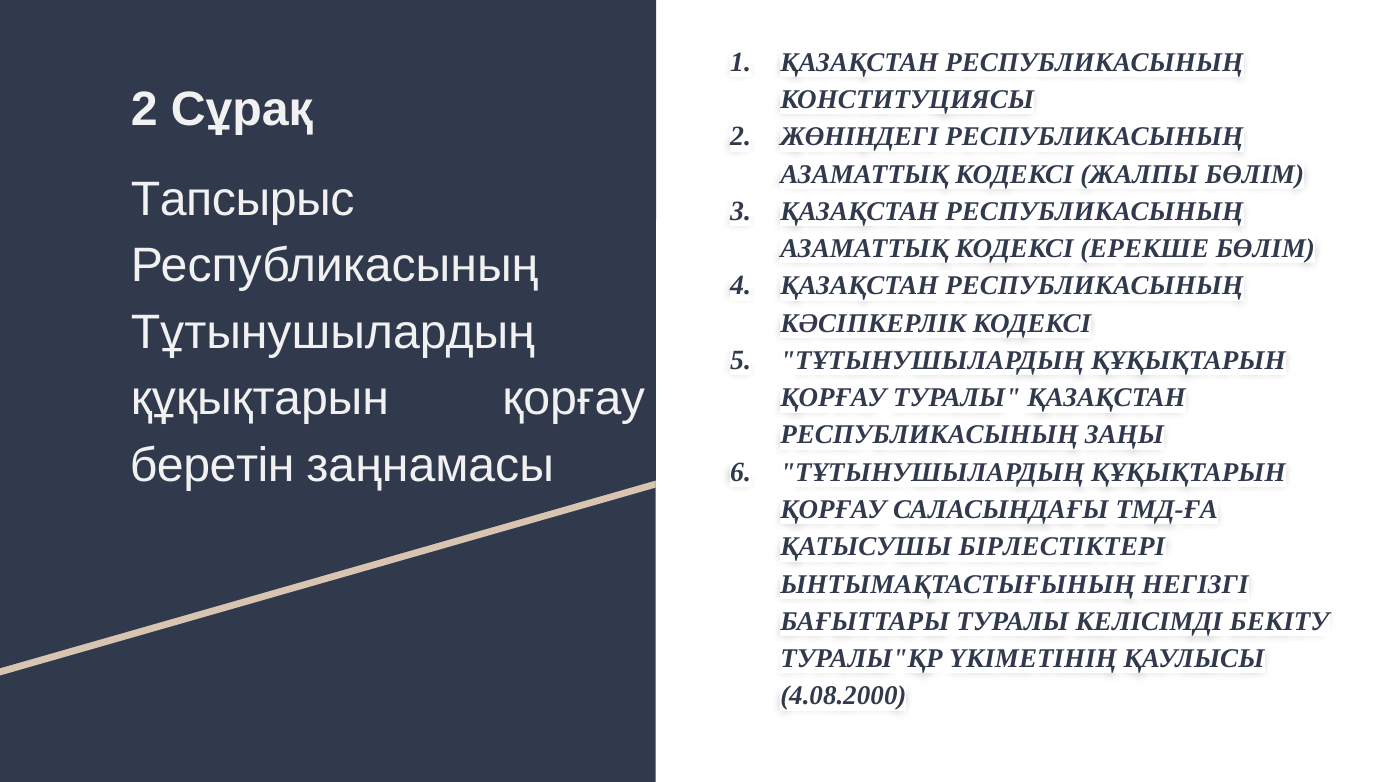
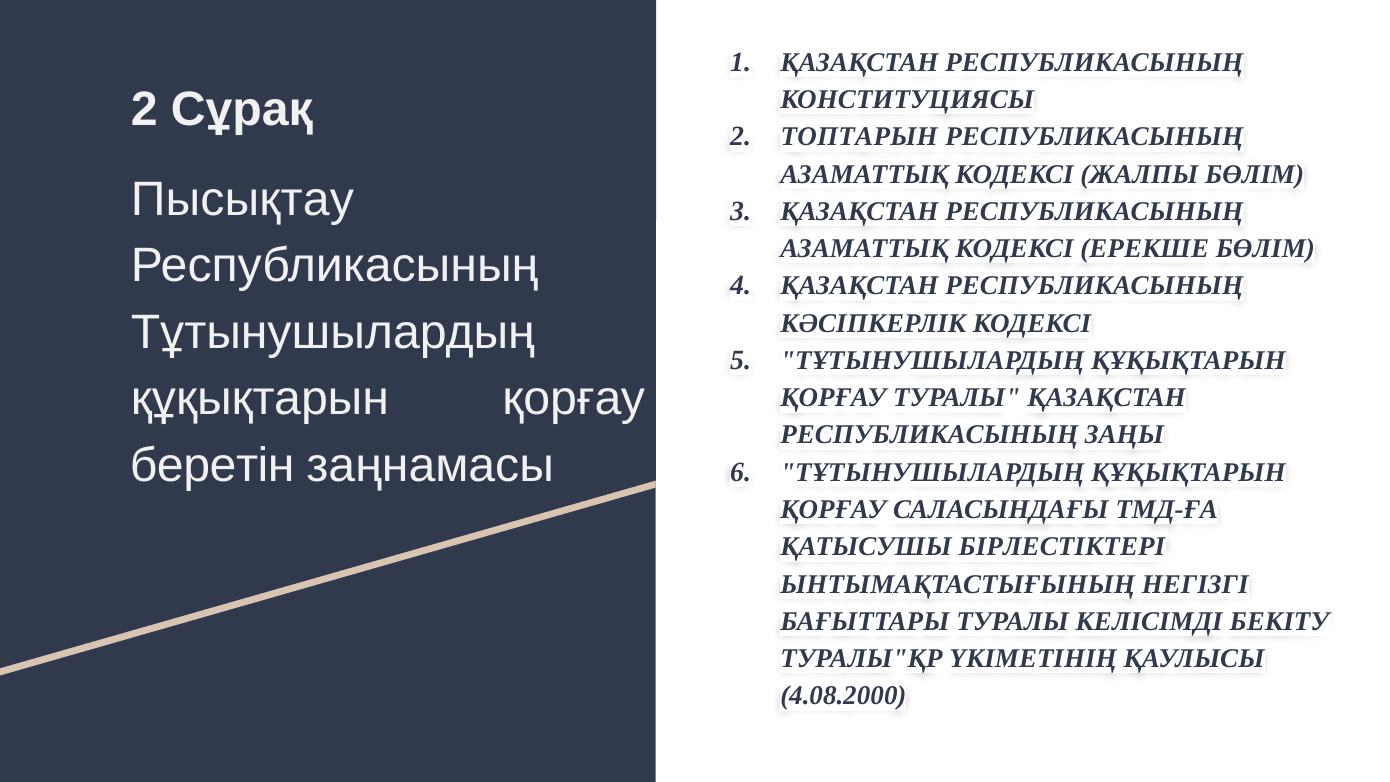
ЖӨНІНДЕГІ: ЖӨНІНДЕГІ -> ТОПТАРЫН
Тапсырыс: Тапсырыс -> Пысықтау
